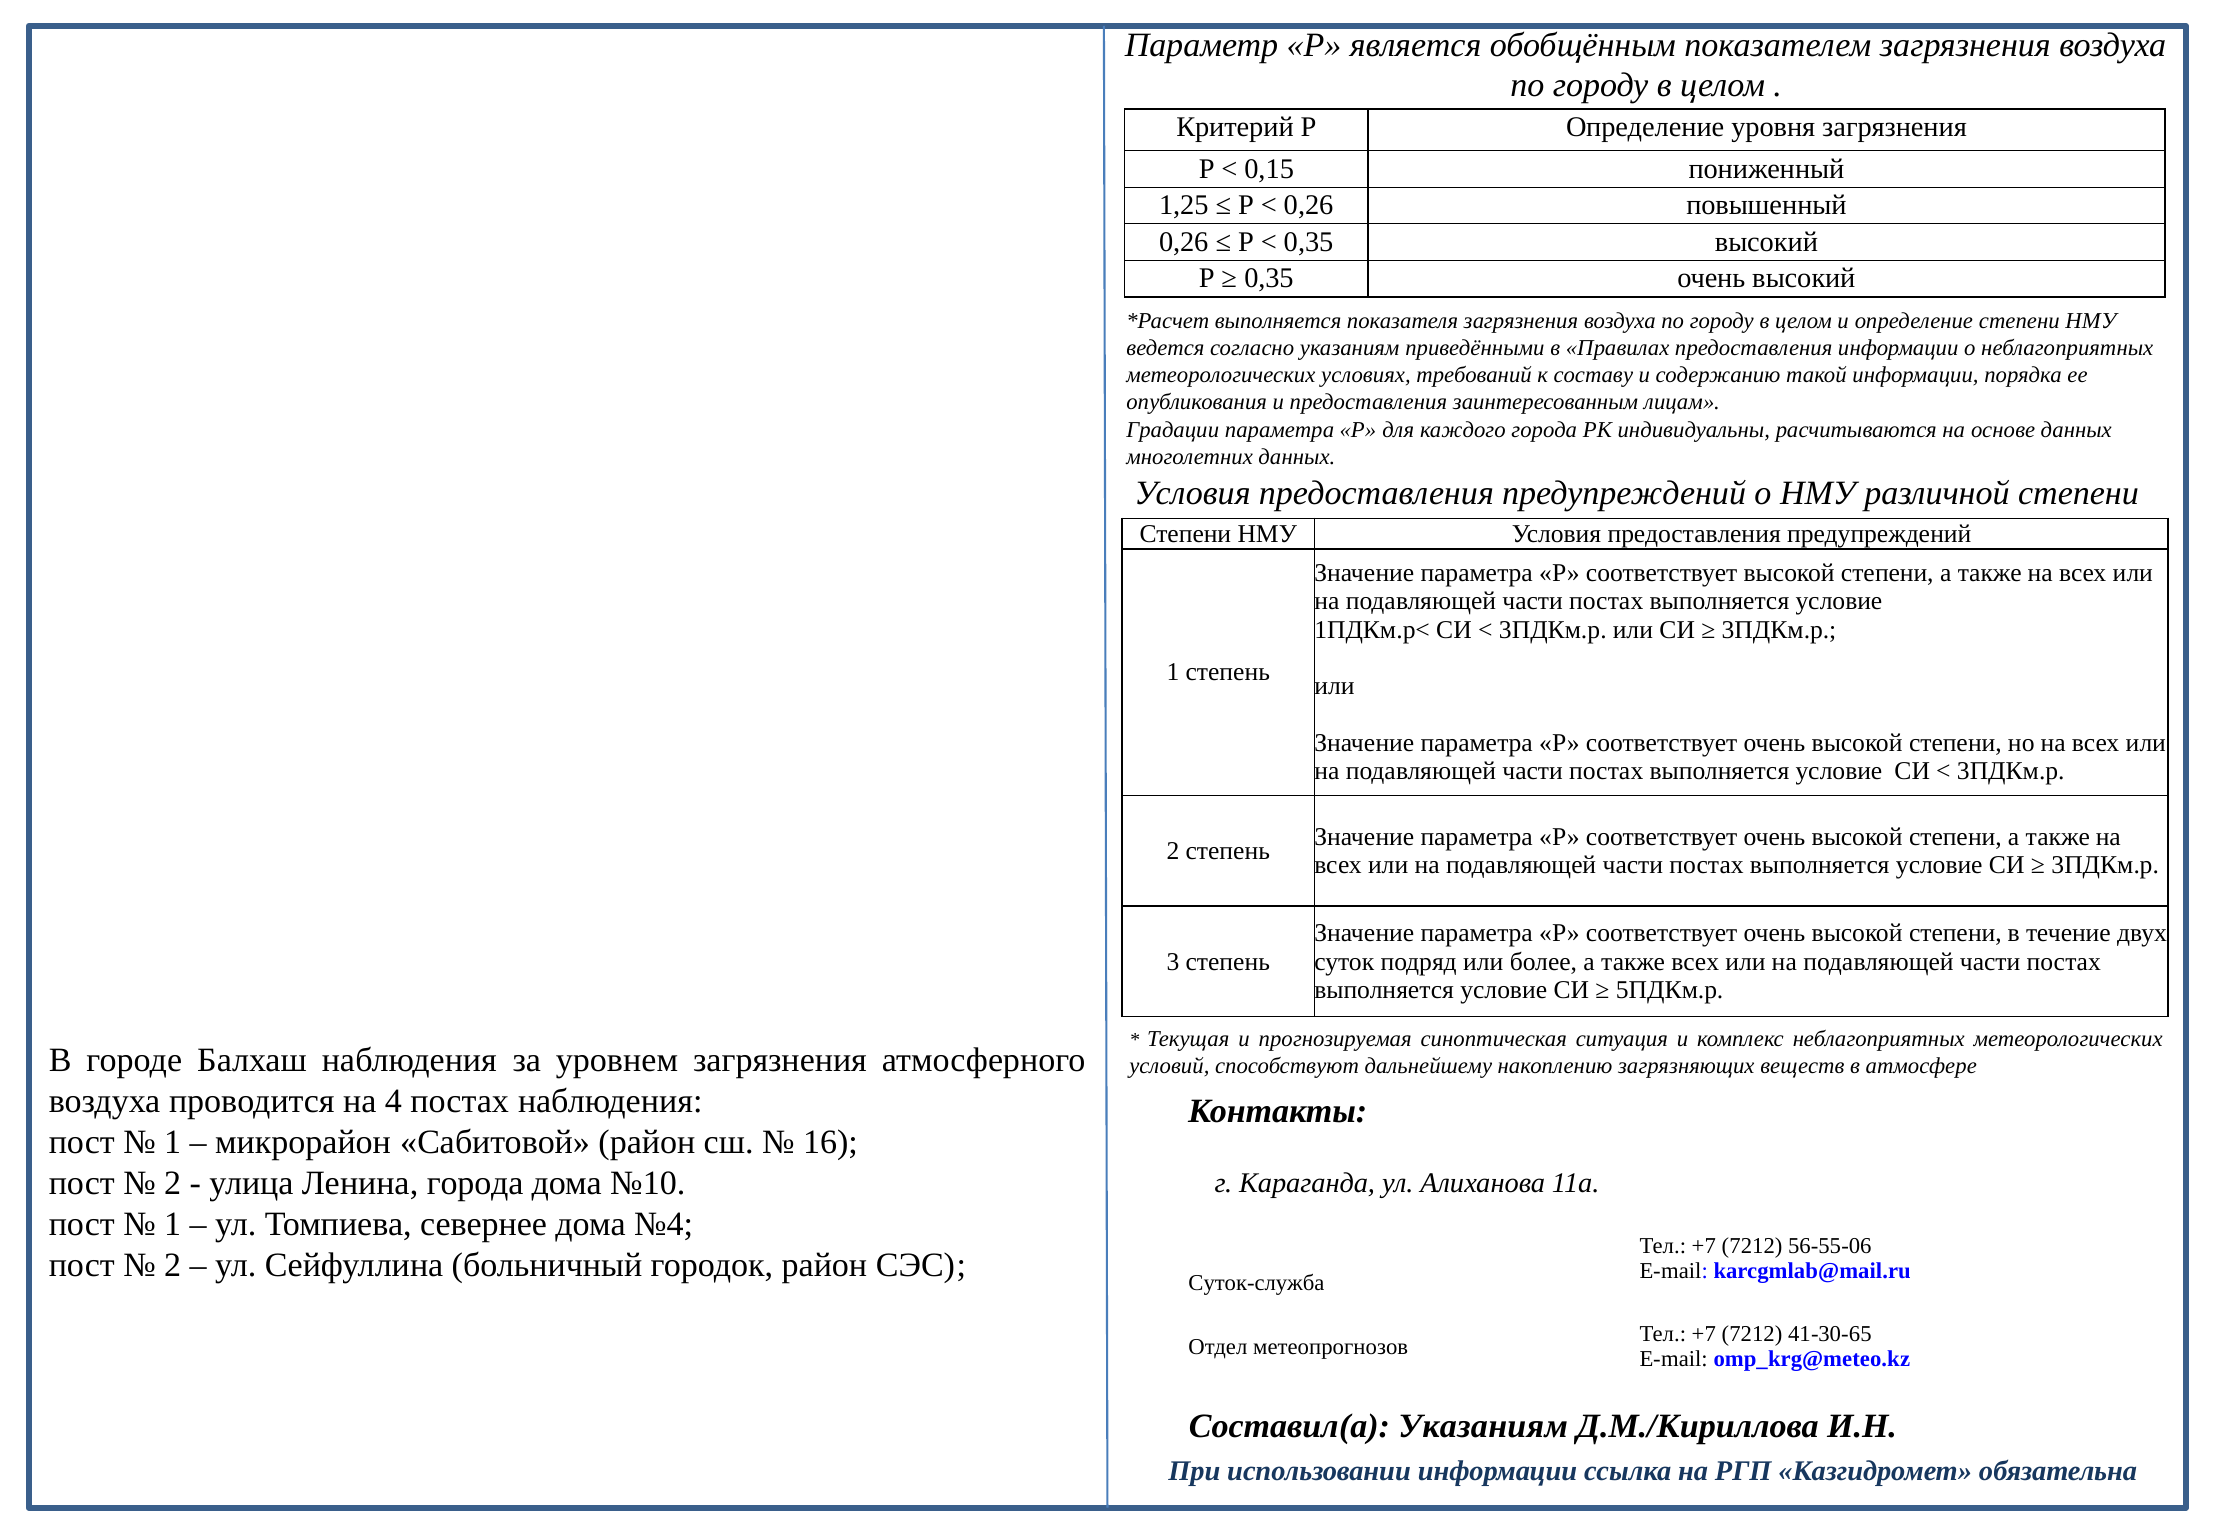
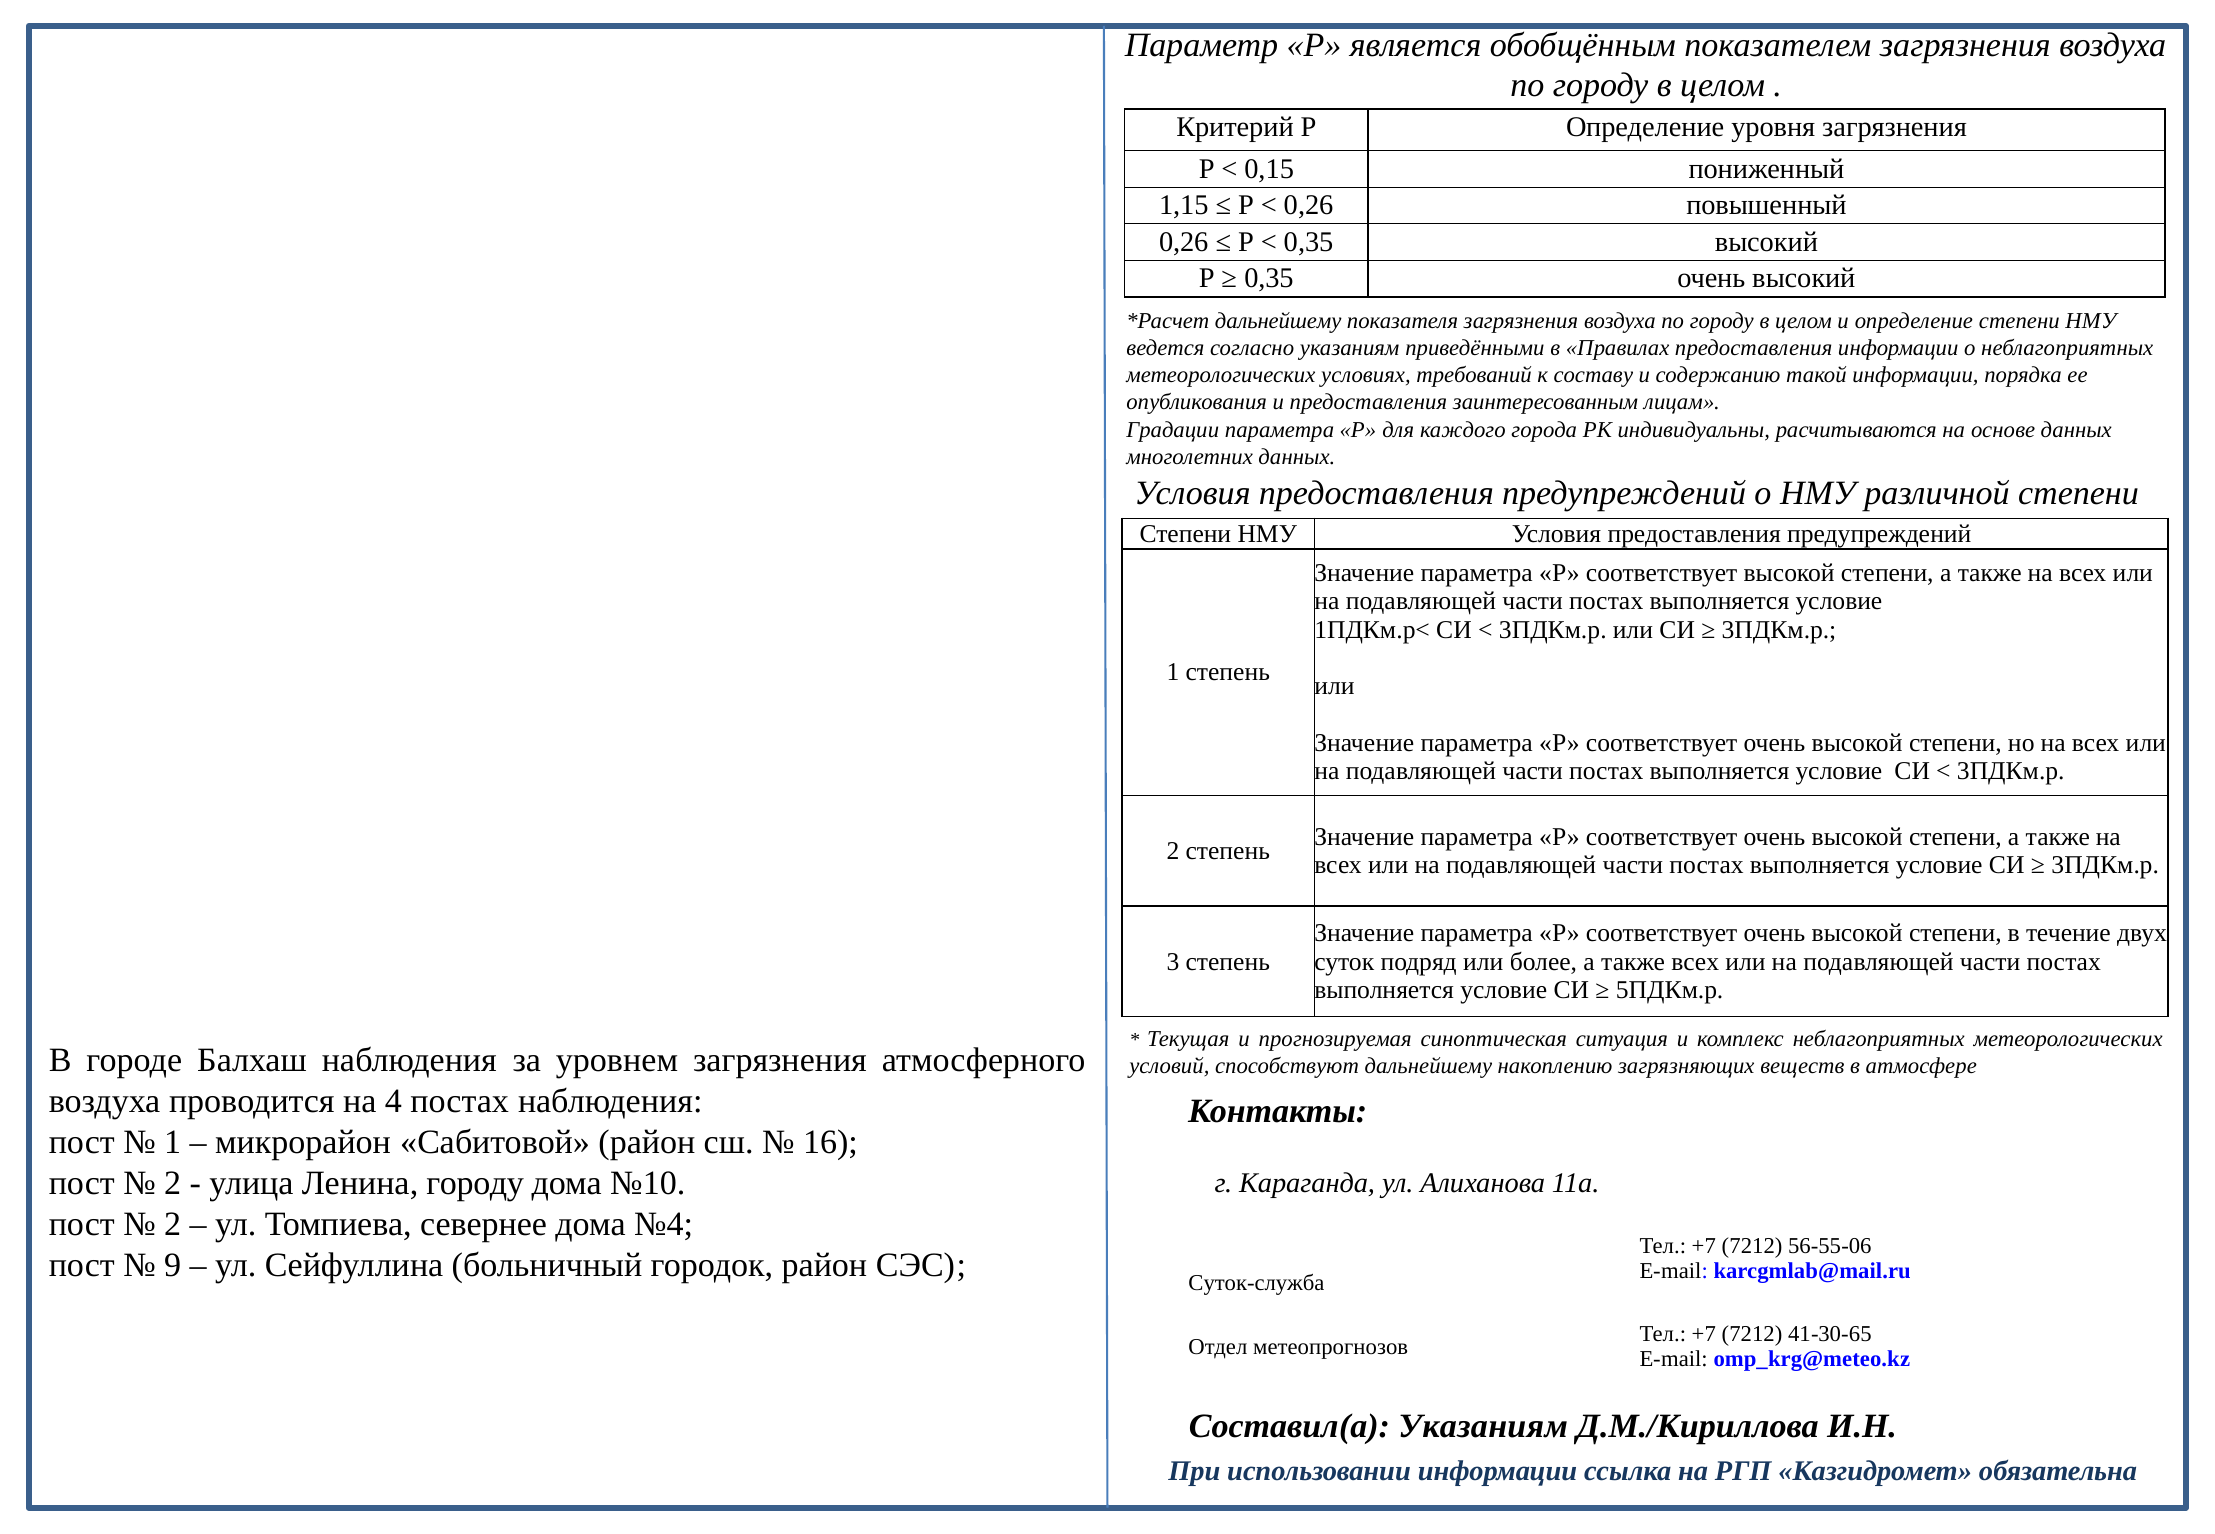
1,25: 1,25 -> 1,15
выполняется at (1278, 321): выполняется -> дальнейшему
Ленина города: города -> городу
1 at (173, 1224): 1 -> 2
2 at (173, 1265): 2 -> 9
